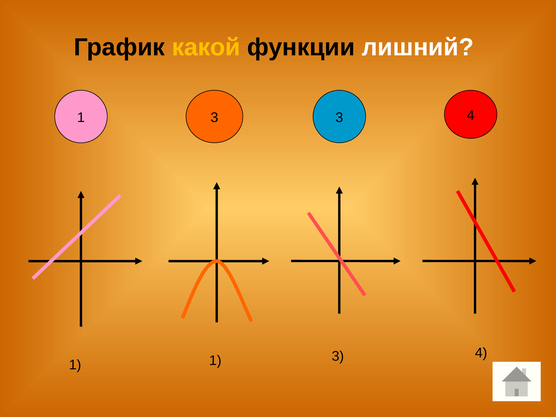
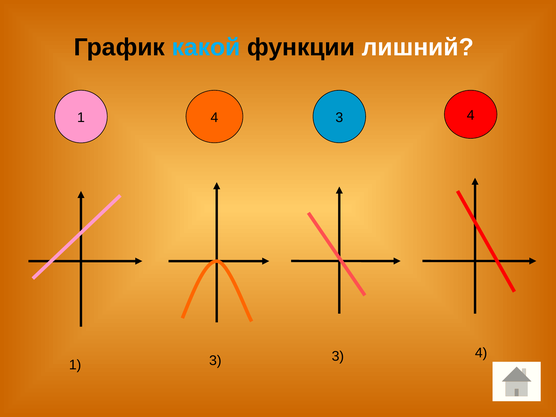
какой colour: yellow -> light blue
3 at (214, 117): 3 -> 4
1 1: 1 -> 3
